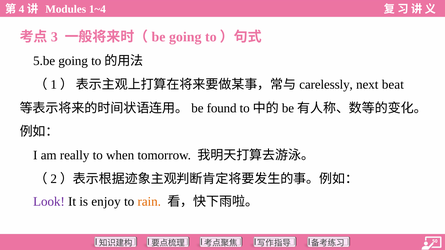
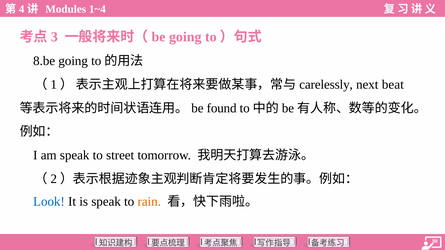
5.be: 5.be -> 8.be
am really: really -> speak
when: when -> street
Look colour: purple -> blue
is enjoy: enjoy -> speak
